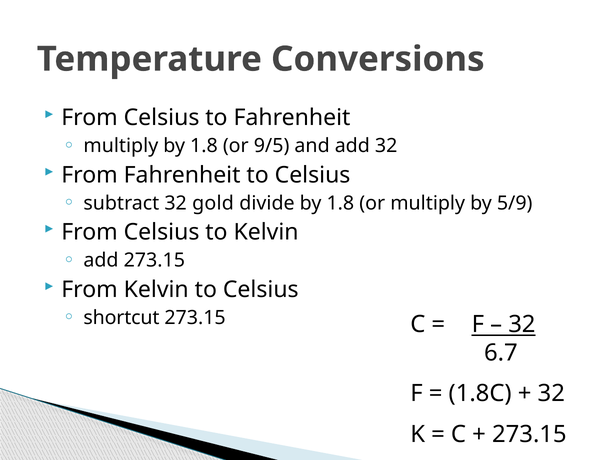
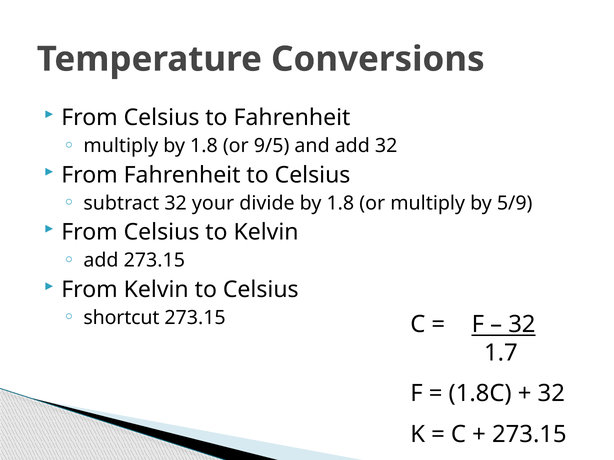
gold: gold -> your
6.7: 6.7 -> 1.7
